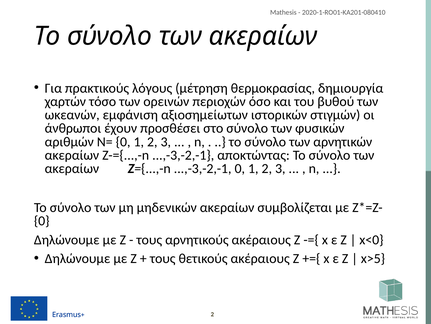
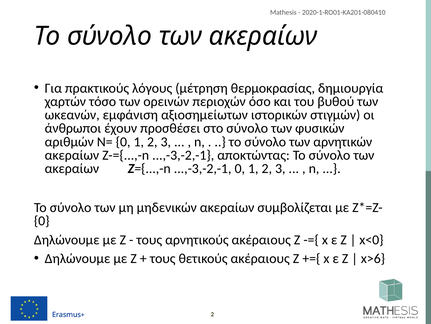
x>5: x>5 -> x>6
